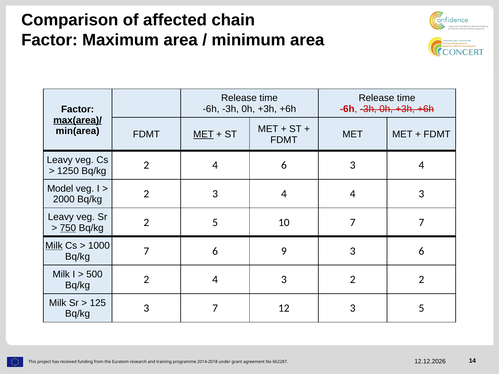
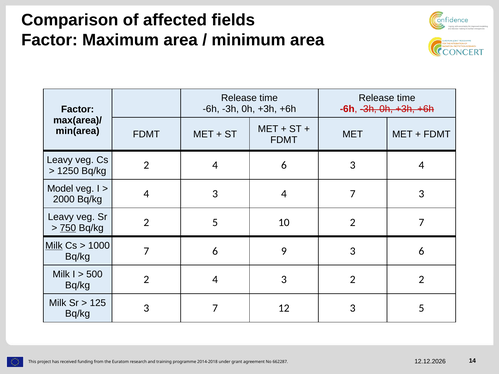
chain: chain -> fields
max(area)/ underline: present -> none
MET at (203, 135) underline: present -> none
2000 Bq/kg 2: 2 -> 4
4 4: 4 -> 7
10 7: 7 -> 2
